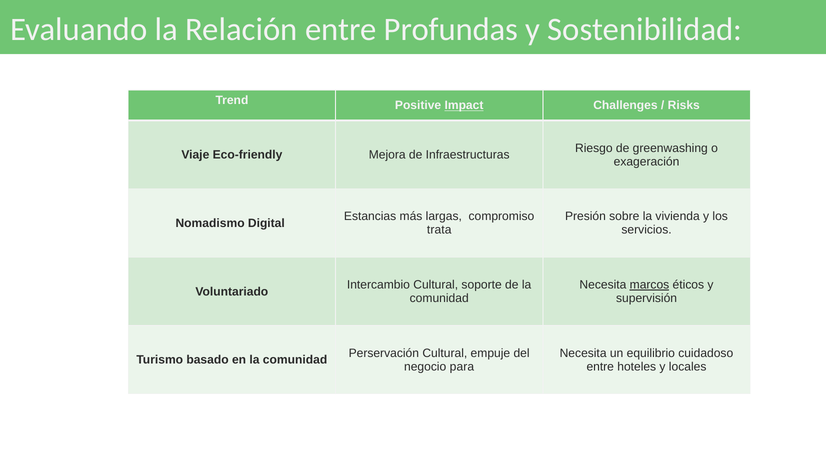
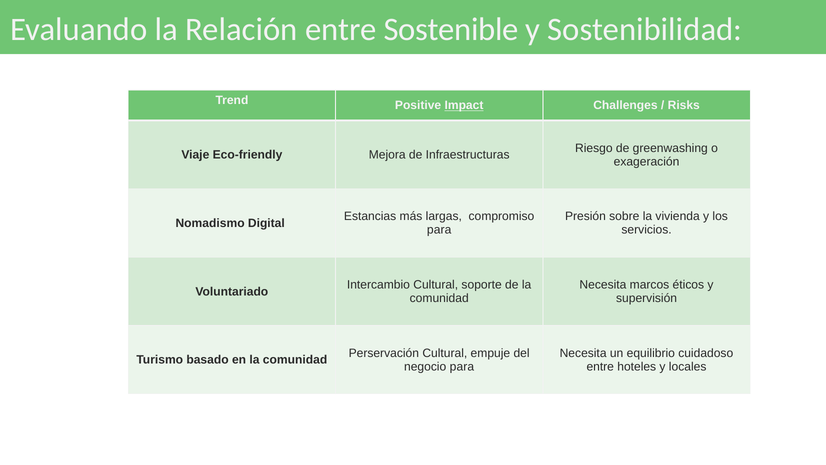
Profundas: Profundas -> Sostenible
trata at (439, 230): trata -> para
marcos underline: present -> none
